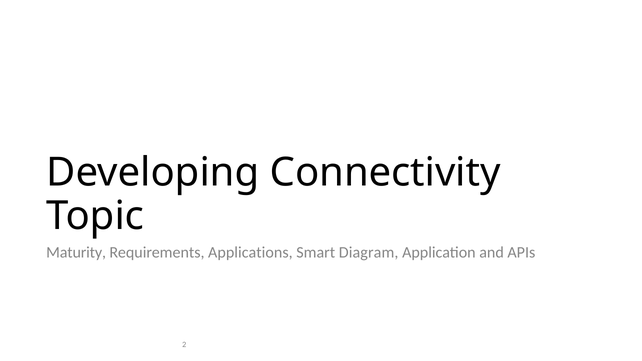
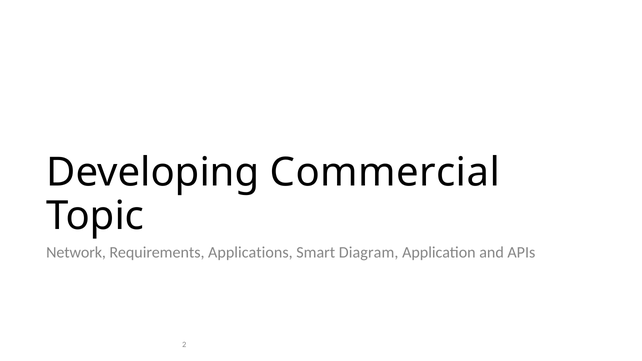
Connectivity: Connectivity -> Commercial
Maturity: Maturity -> Network
